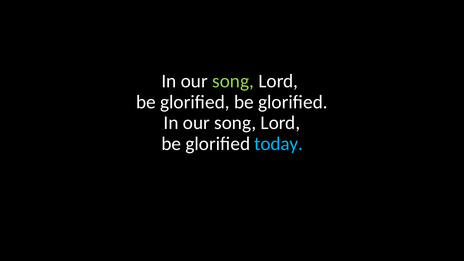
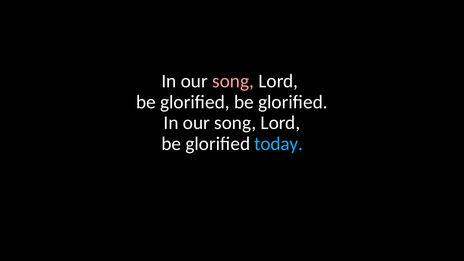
song at (233, 81) colour: light green -> pink
